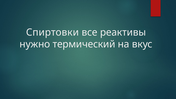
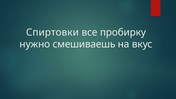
реактивы: реактивы -> пробирку
термический: термический -> смешиваешь
